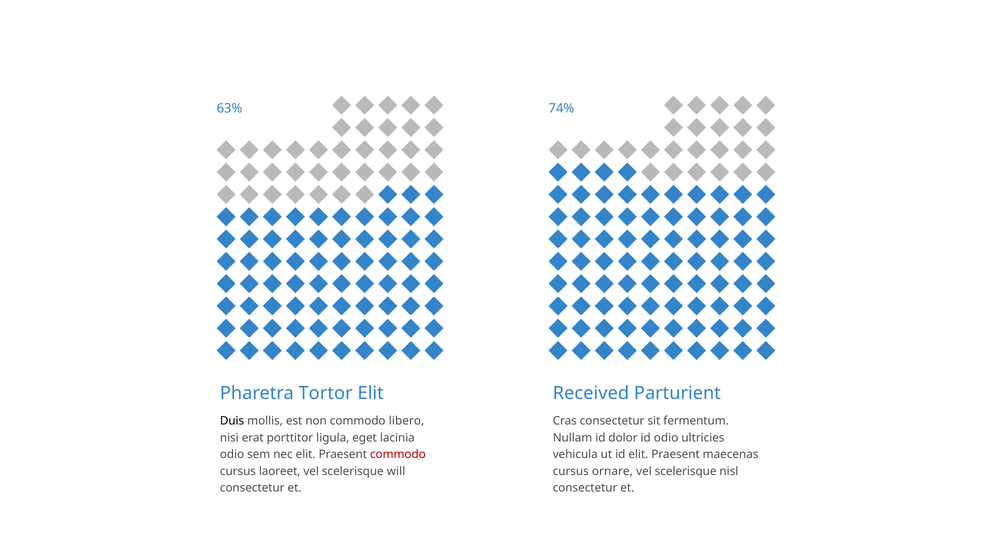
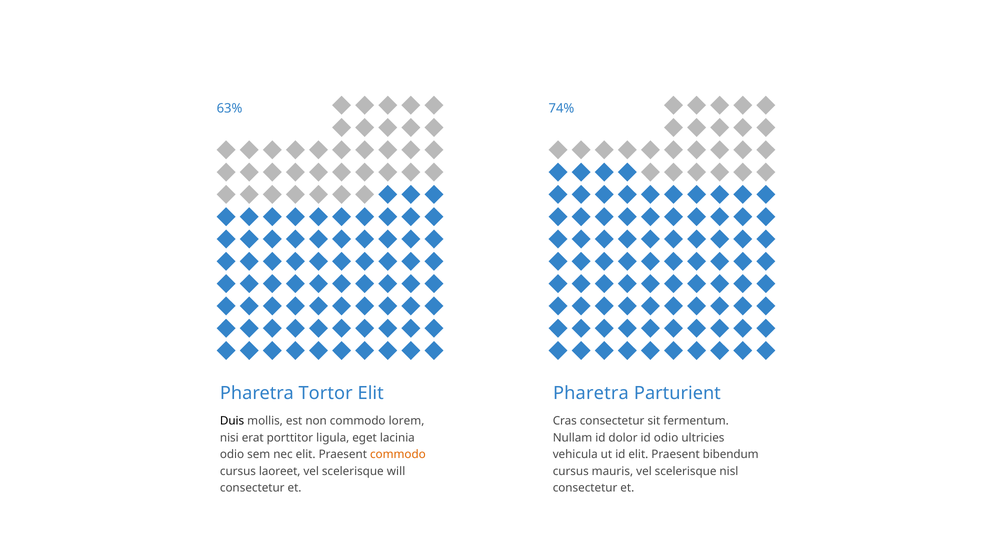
Received at (591, 393): Received -> Pharetra
libero: libero -> lorem
commodo at (398, 454) colour: red -> orange
maecenas: maecenas -> bibendum
ornare: ornare -> mauris
